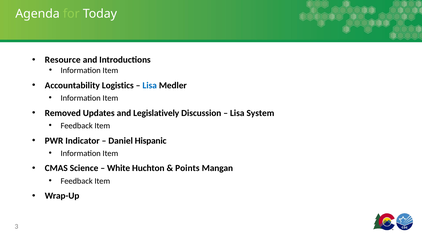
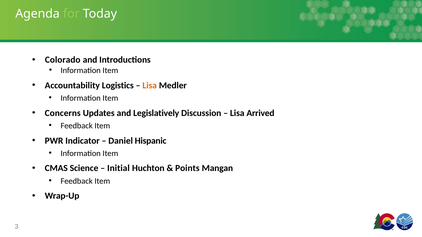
Resource: Resource -> Colorado
Lisa at (150, 85) colour: blue -> orange
Removed: Removed -> Concerns
System: System -> Arrived
White: White -> Initial
